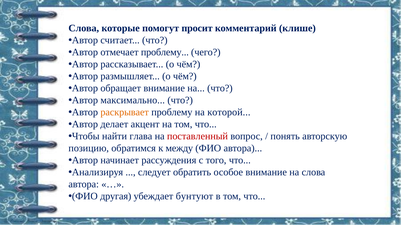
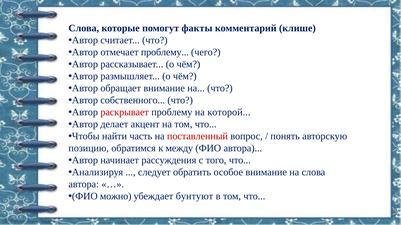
просит: просит -> факты
максимально: максимально -> собственного
раскрывает colour: orange -> red
глава: глава -> часть
другая: другая -> можно
